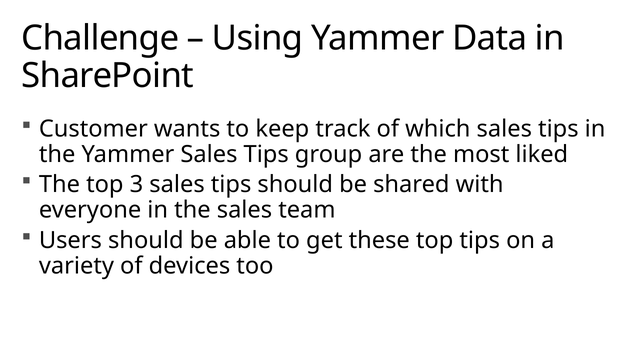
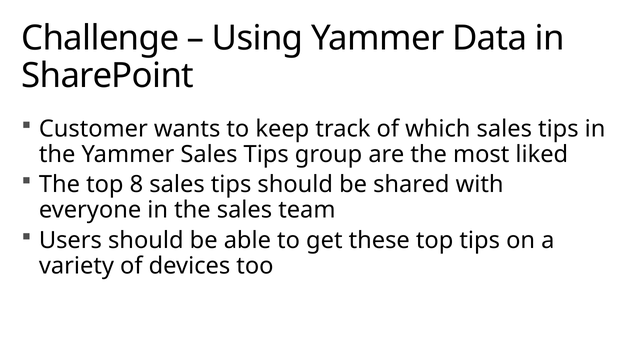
3: 3 -> 8
